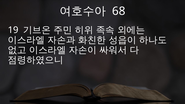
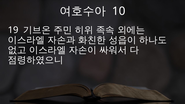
68: 68 -> 10
